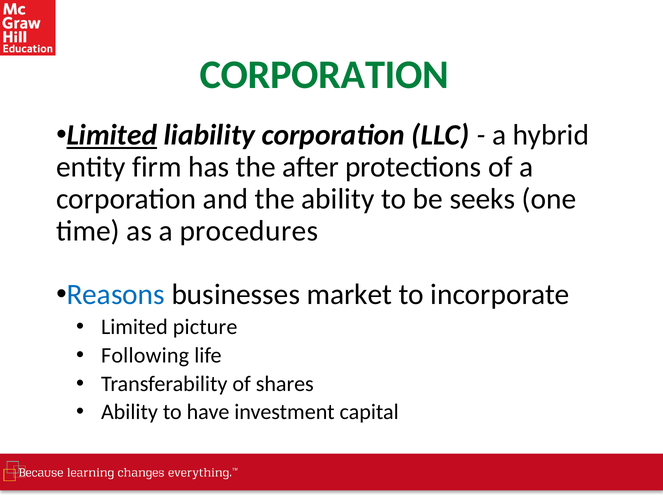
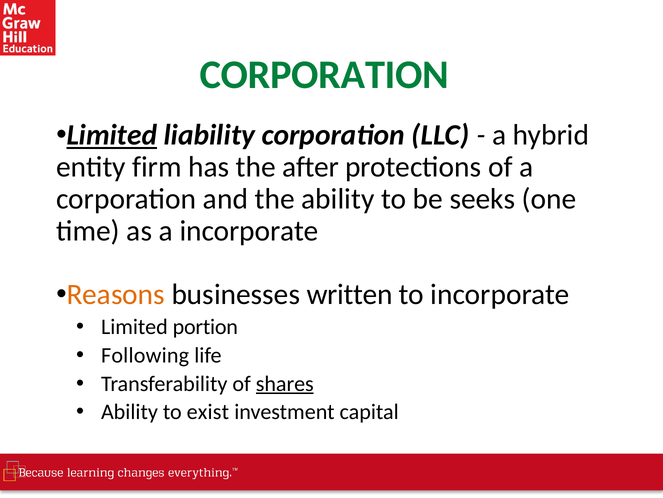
a procedures: procedures -> incorporate
Reasons colour: blue -> orange
market: market -> written
picture: picture -> portion
shares underline: none -> present
have: have -> exist
